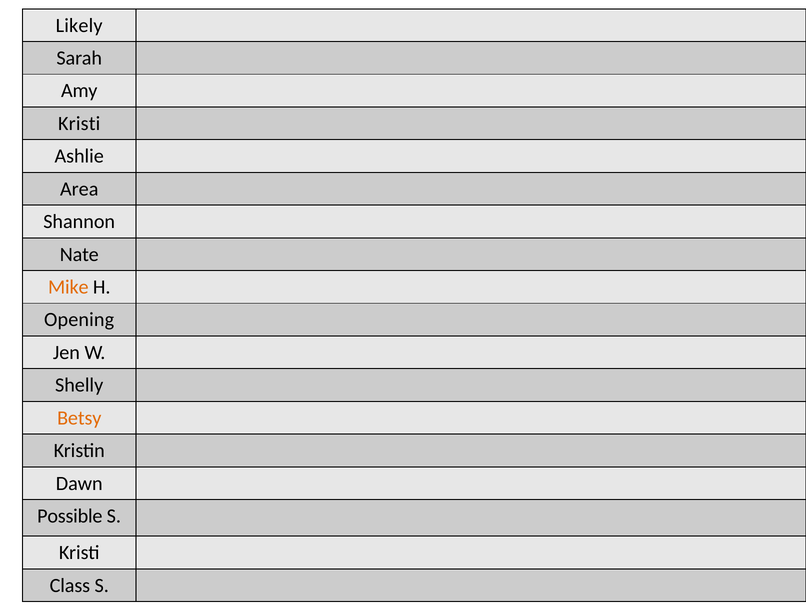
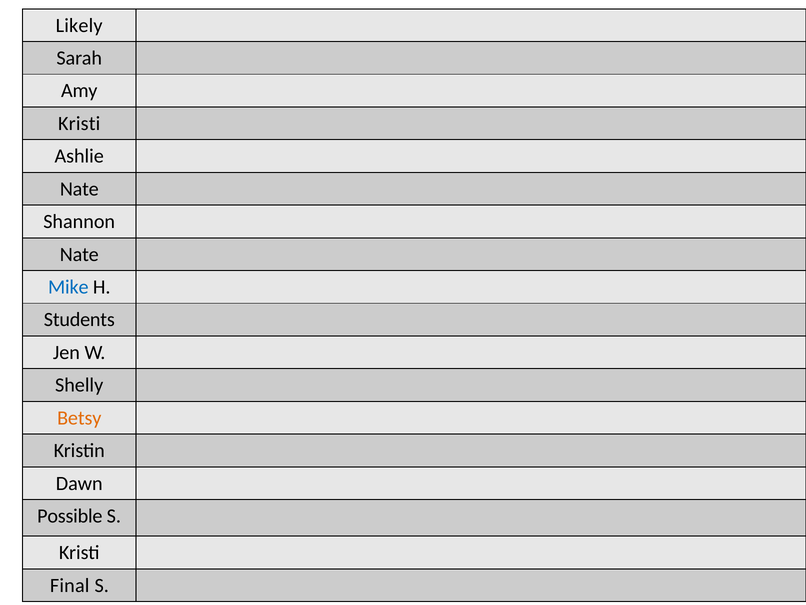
Area at (79, 189): Area -> Nate
Mike colour: orange -> blue
Opening: Opening -> Students
Class: Class -> Final
